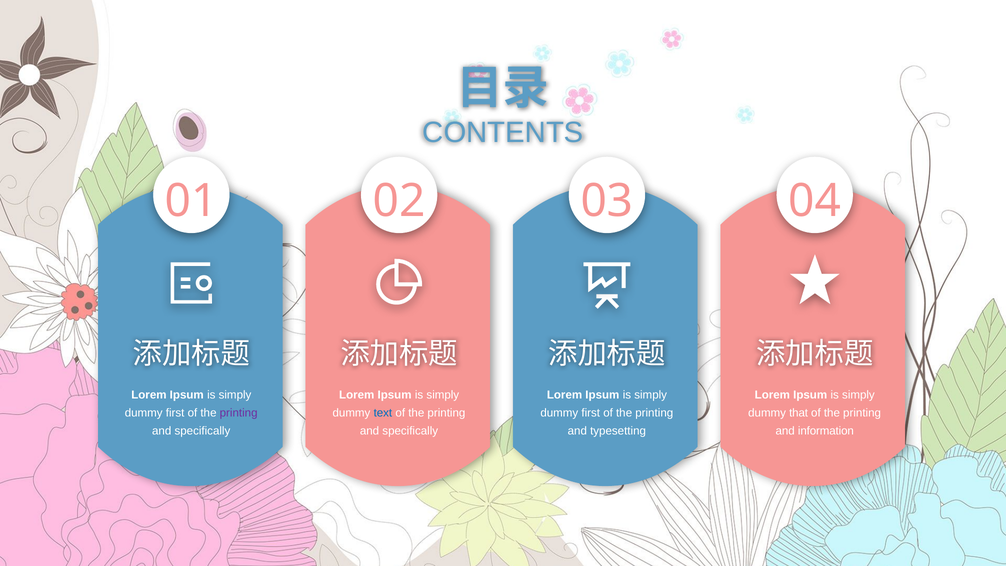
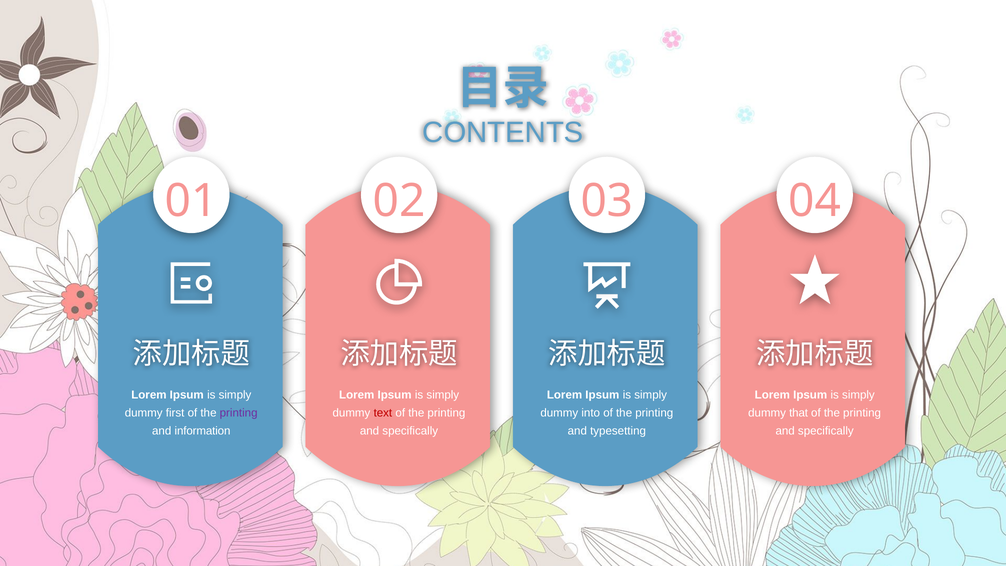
text colour: blue -> red
first at (591, 413): first -> into
specifically at (202, 431): specifically -> information
information at (826, 431): information -> specifically
